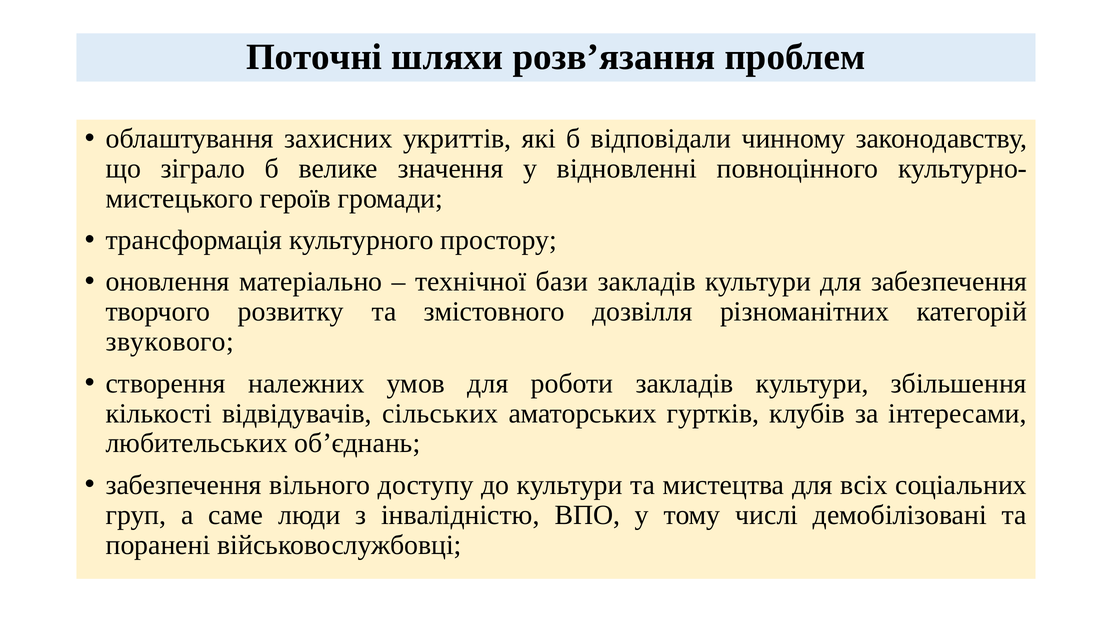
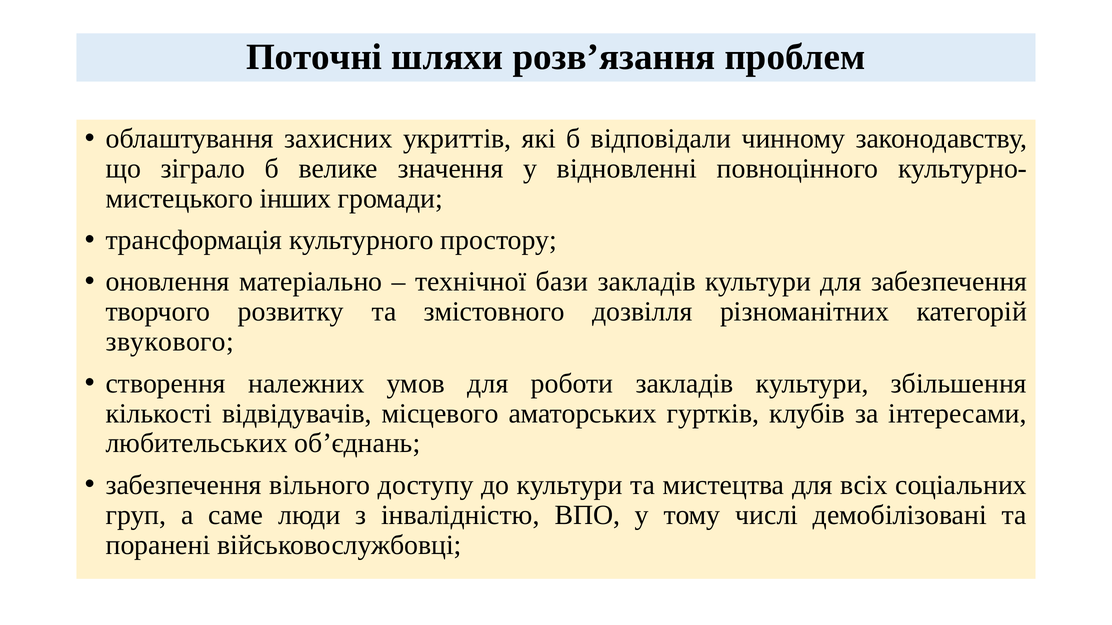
героїв: героїв -> інших
сільських: сільських -> місцевого
